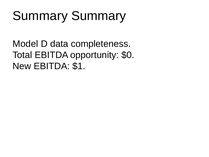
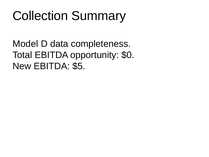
Summary at (40, 16): Summary -> Collection
$1: $1 -> $5
